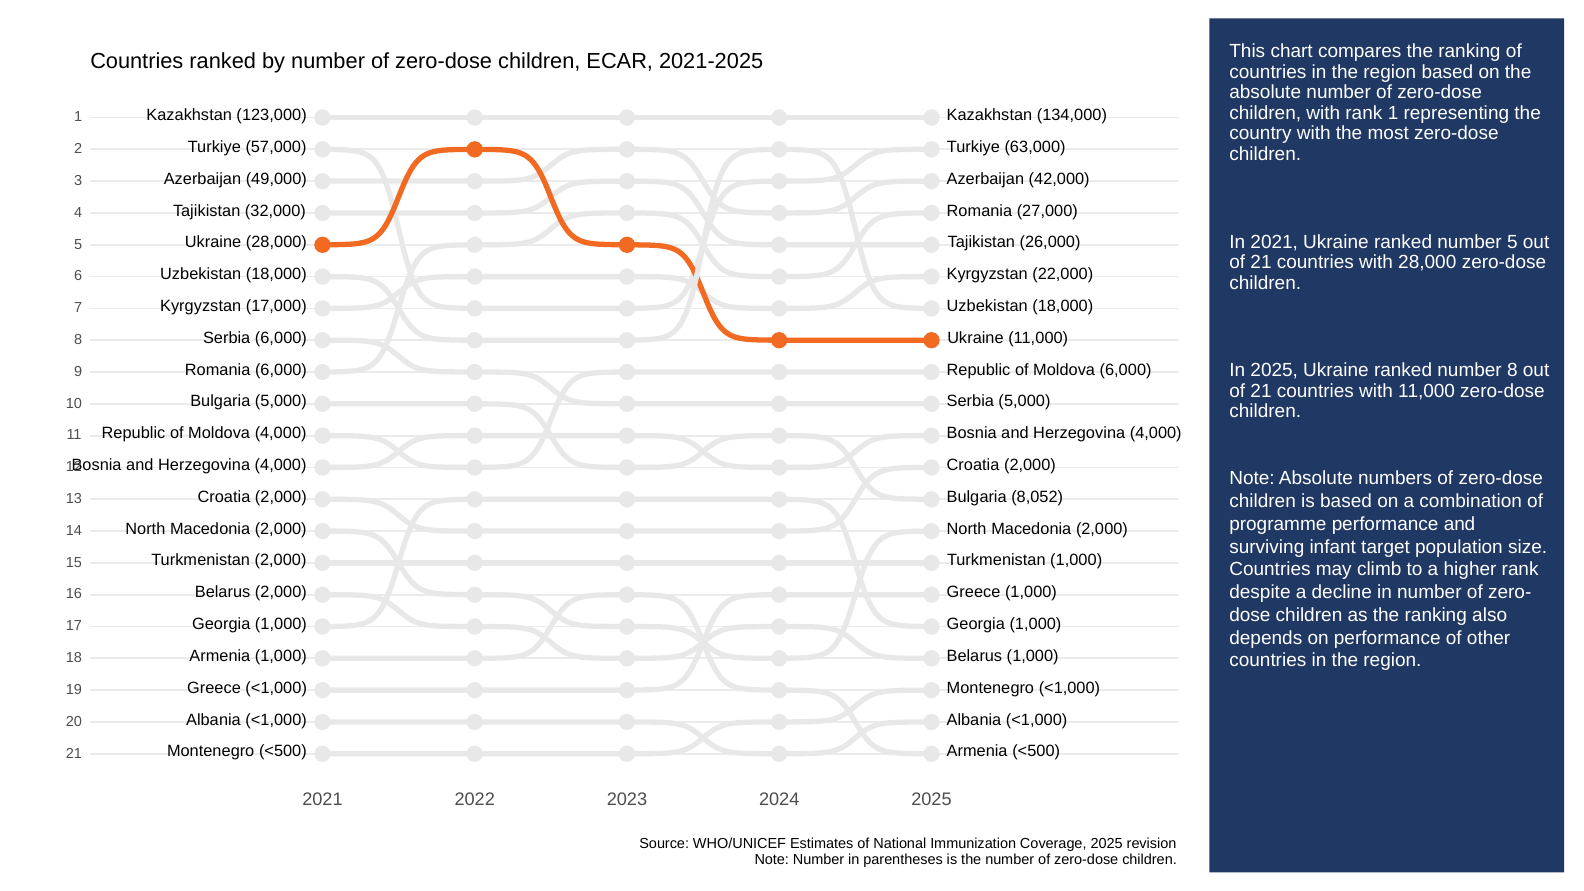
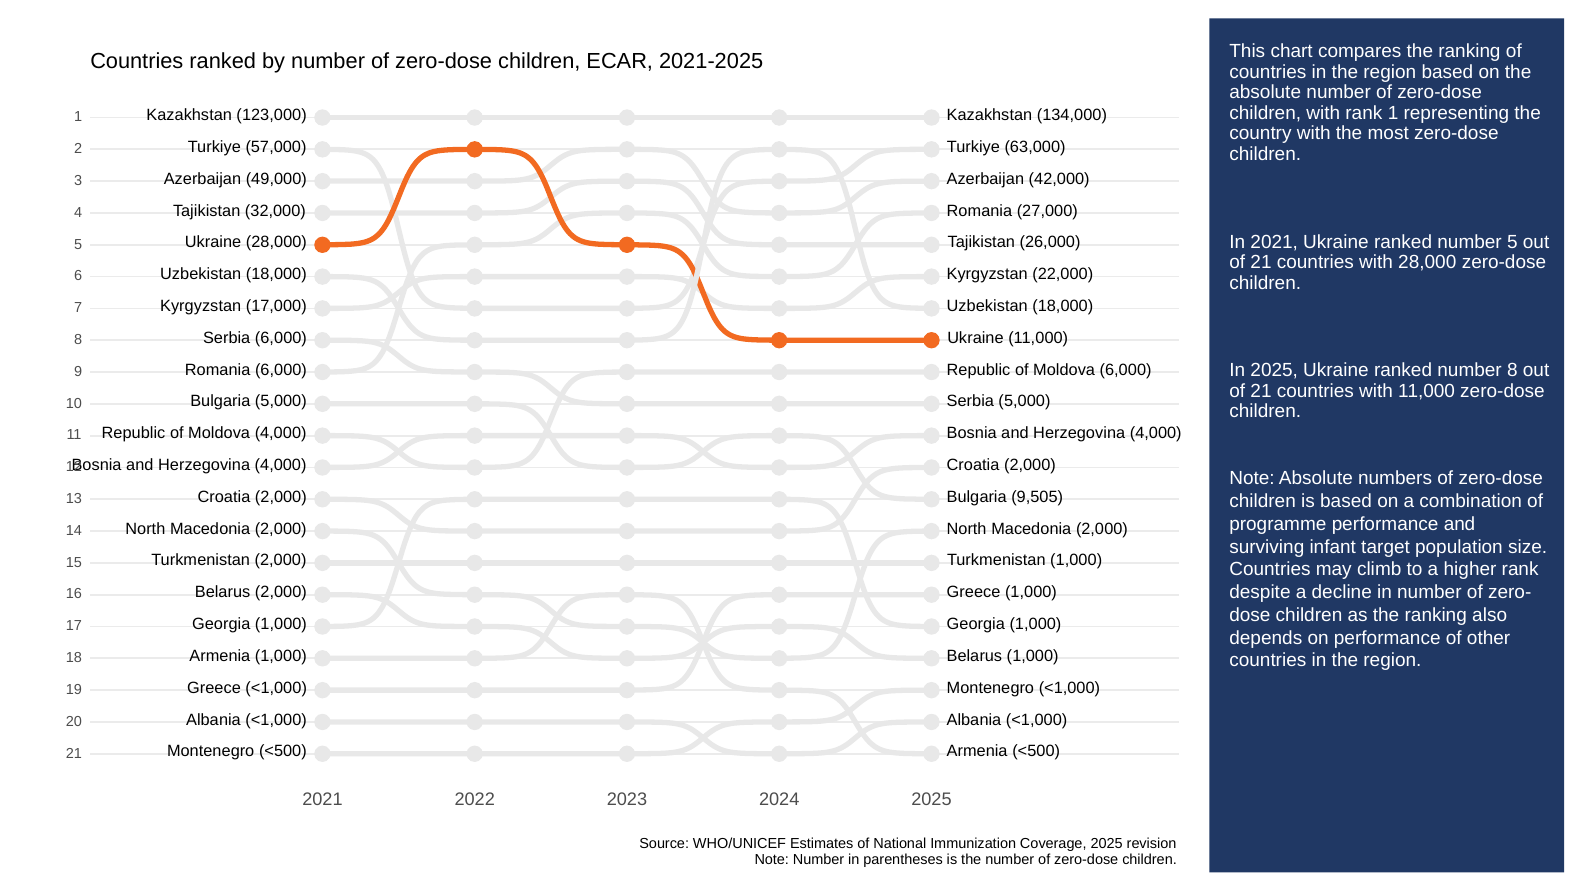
8,052: 8,052 -> 9,505
